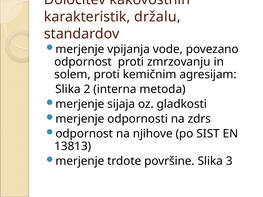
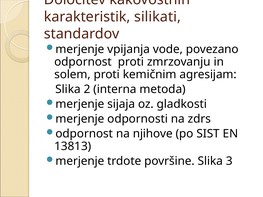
držalu: držalu -> silikati
